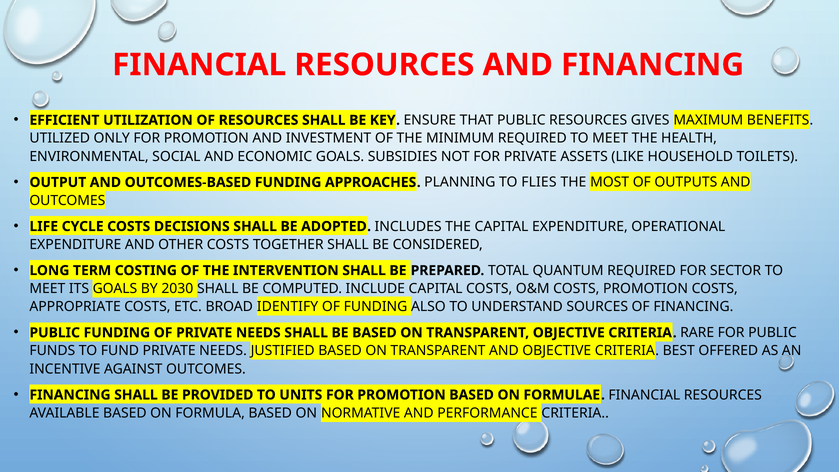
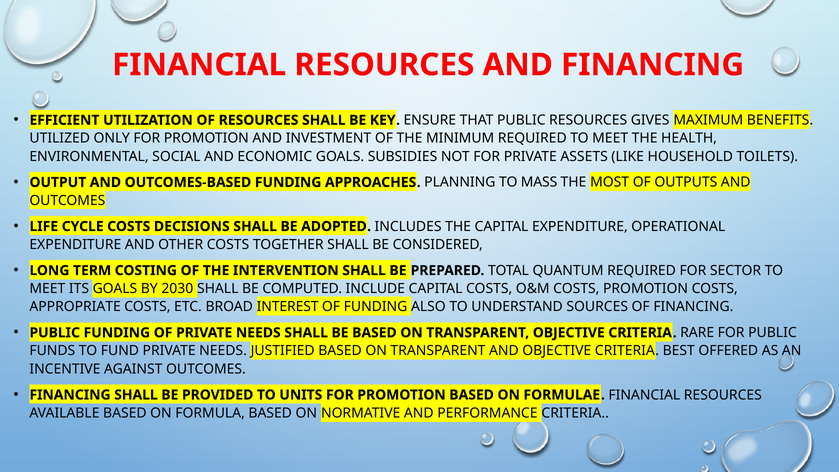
FLIES: FLIES -> MASS
IDENTIFY: IDENTIFY -> INTEREST
